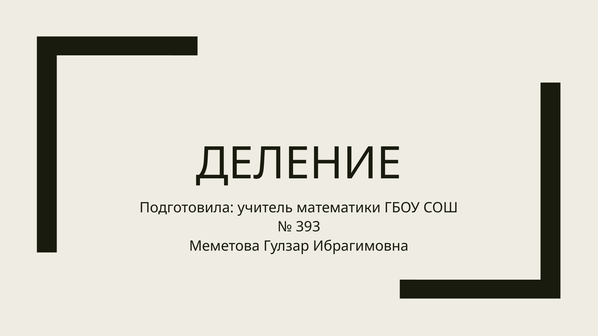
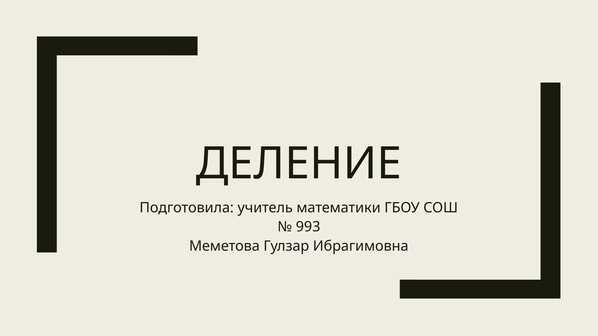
393: 393 -> 993
